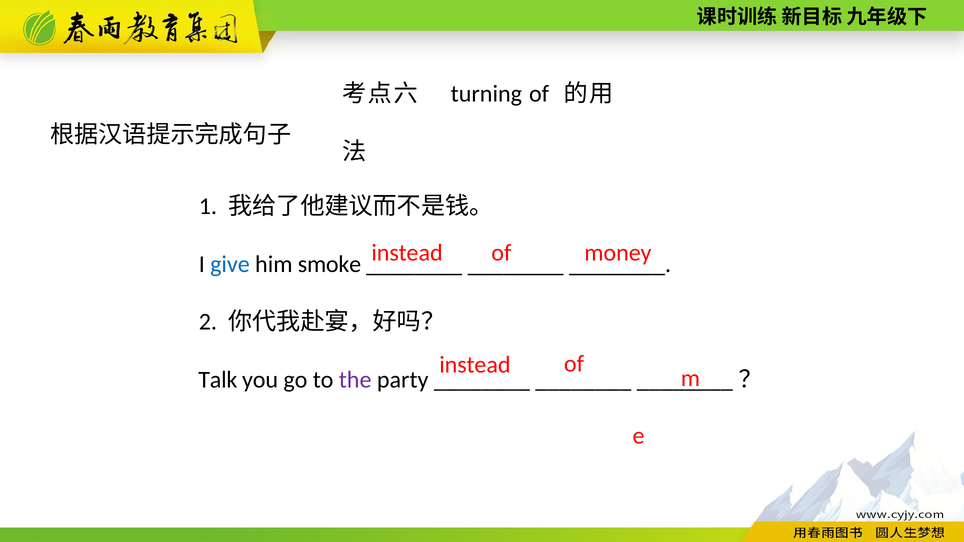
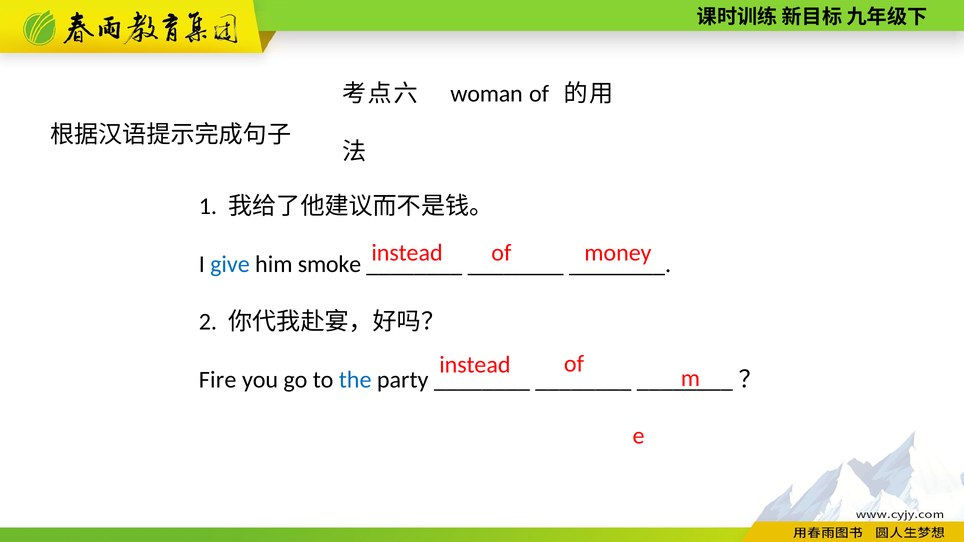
turning: turning -> woman
Talk: Talk -> Fire
the colour: purple -> blue
